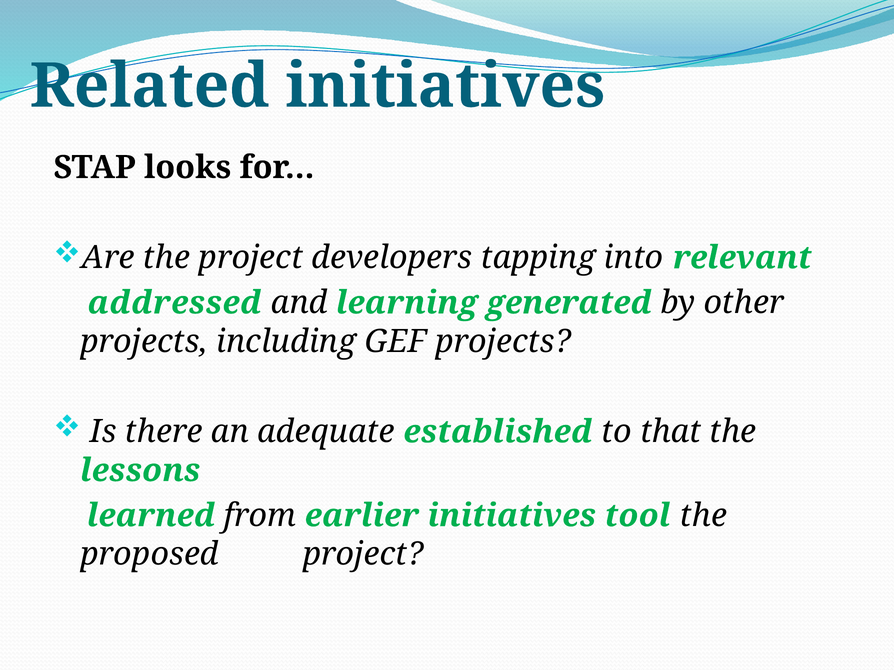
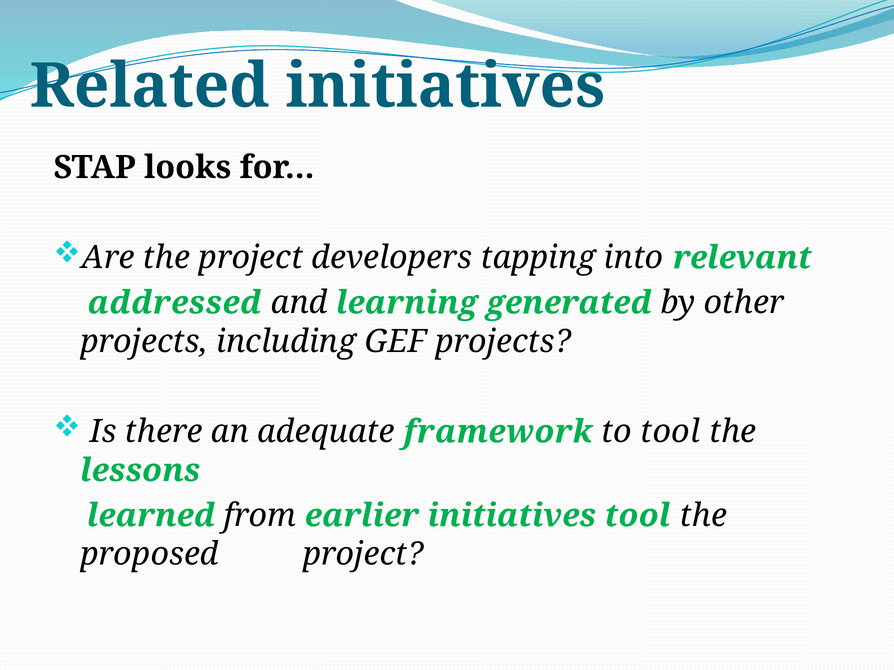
established: established -> framework
to that: that -> tool
